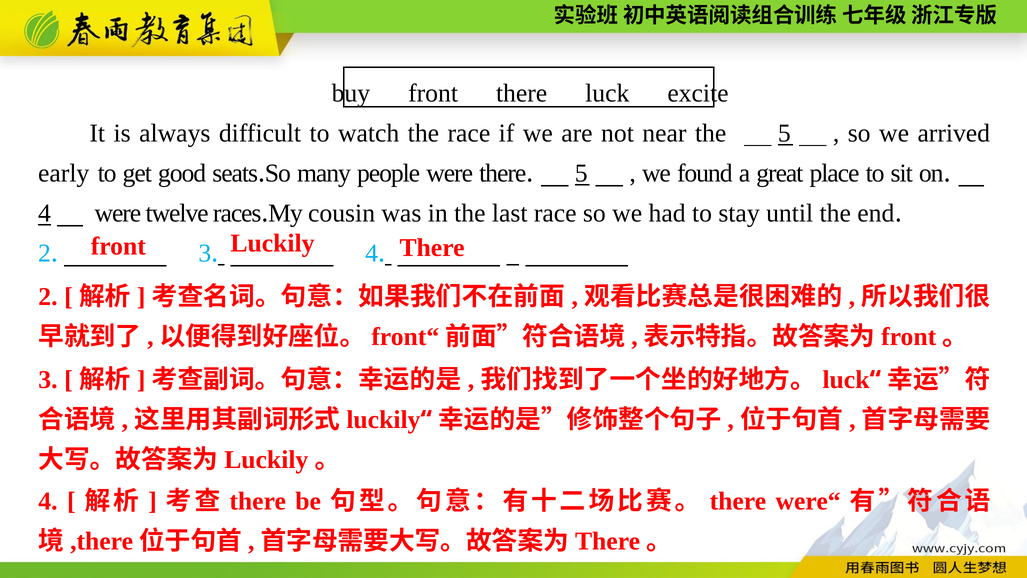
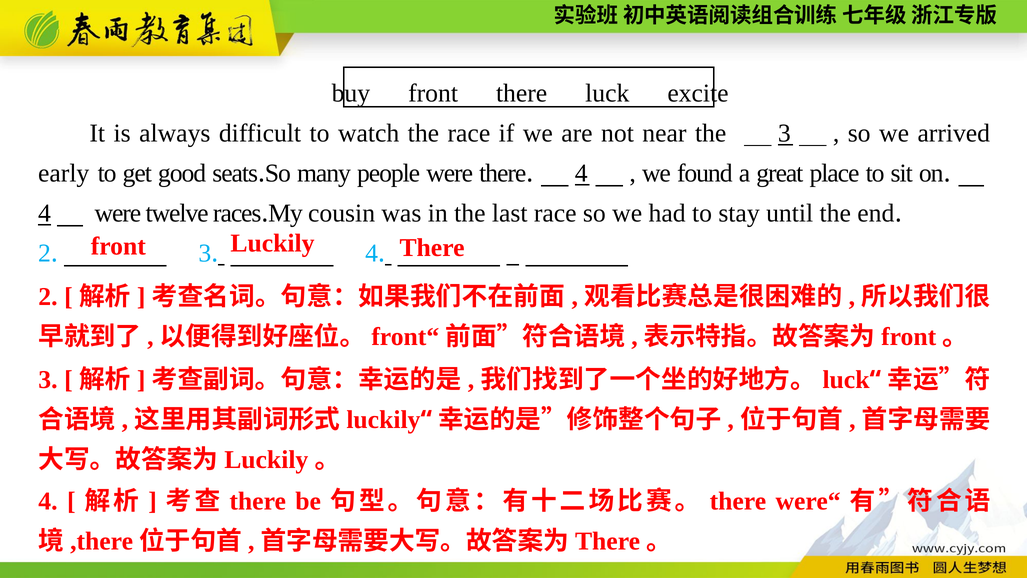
the 5: 5 -> 3
5 at (581, 173): 5 -> 4
